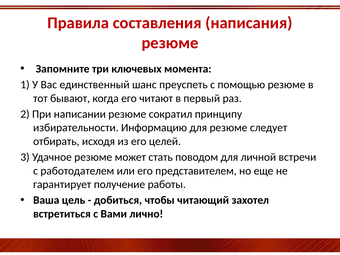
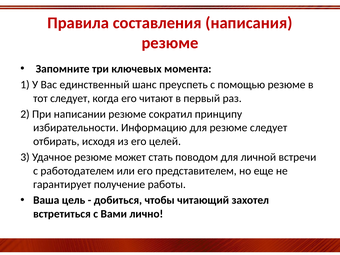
тот бывают: бывают -> следует
